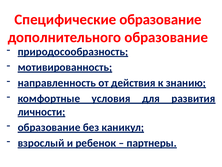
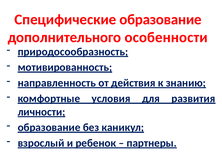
дополнительного образование: образование -> особенности
